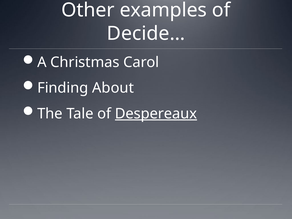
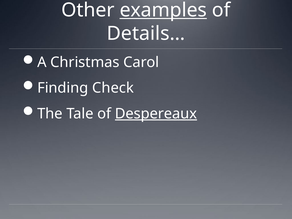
examples underline: none -> present
Decide…: Decide… -> Details…
About: About -> Check
